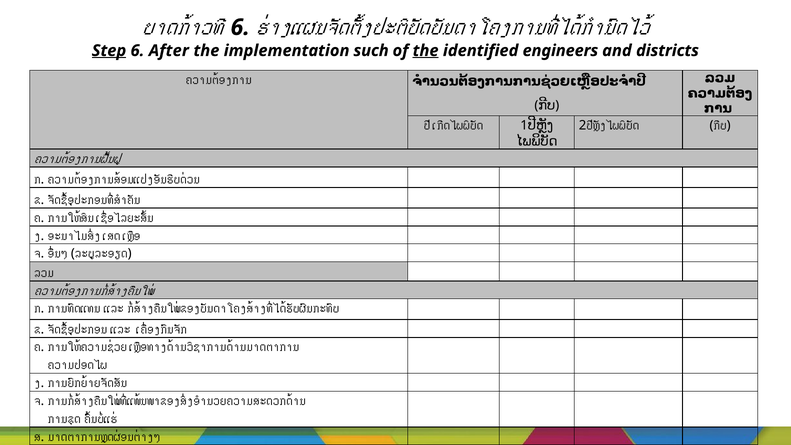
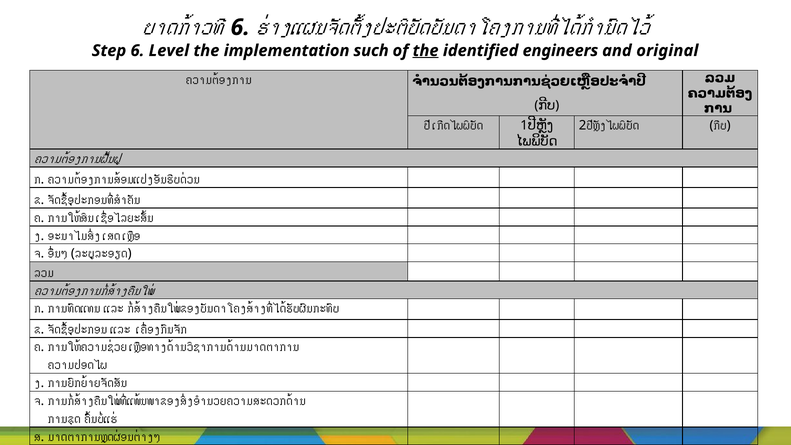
Step underline: present -> none
After: After -> Level
districts: districts -> original
